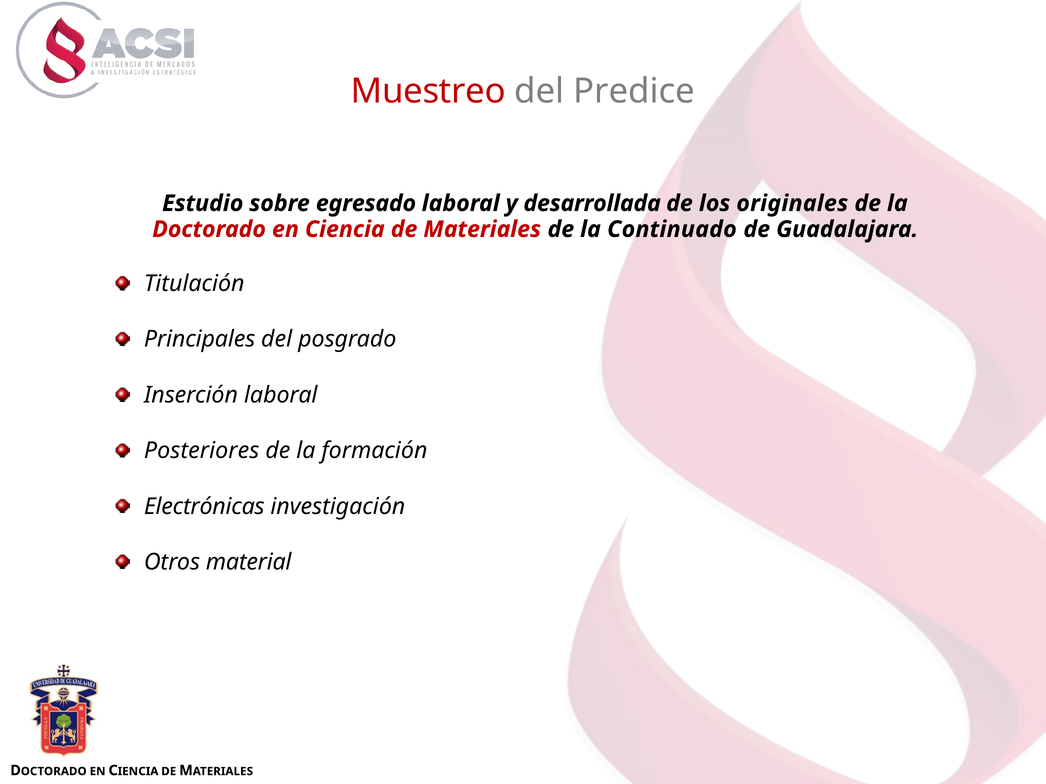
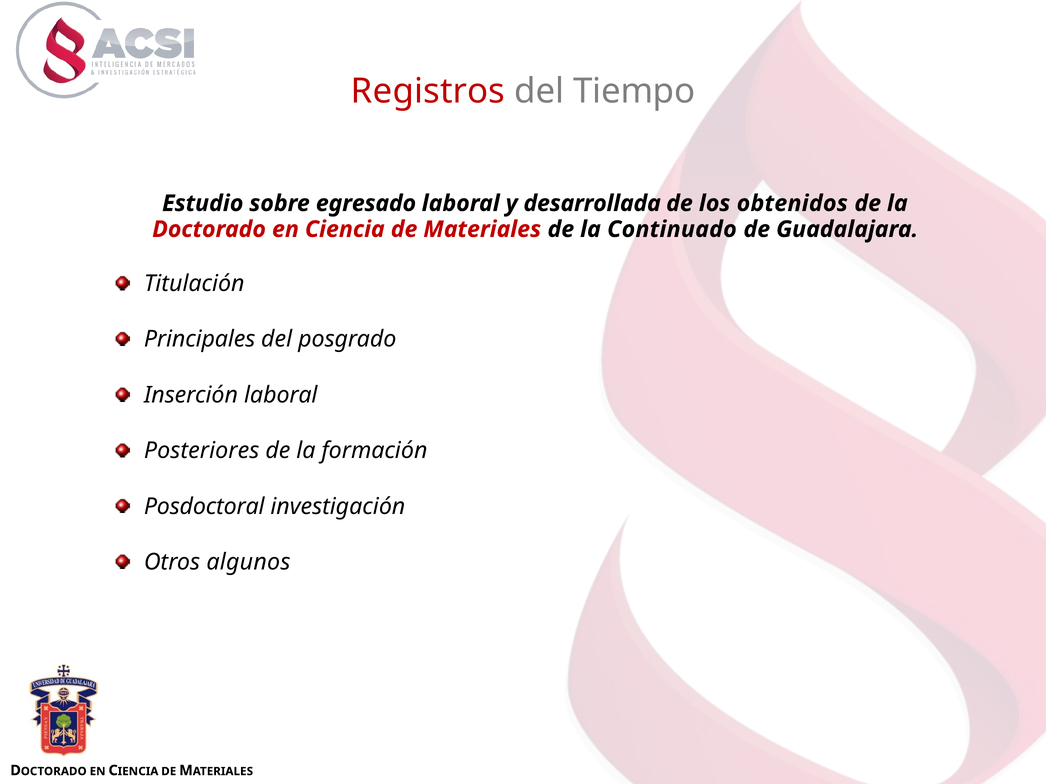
Muestreo: Muestreo -> Registros
Predice: Predice -> Tiempo
originales: originales -> obtenidos
Electrónicas: Electrónicas -> Posdoctoral
material: material -> algunos
